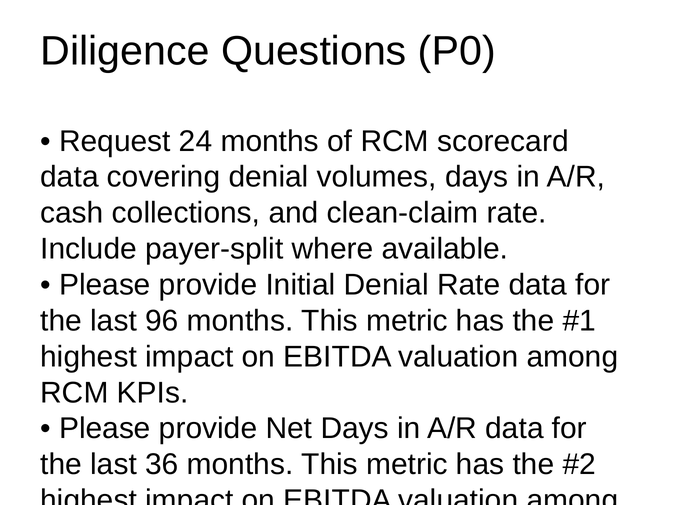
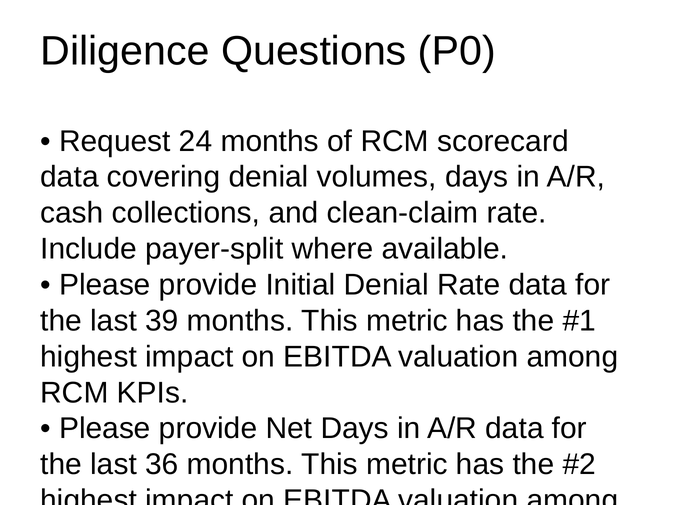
96: 96 -> 39
